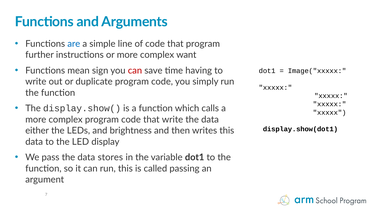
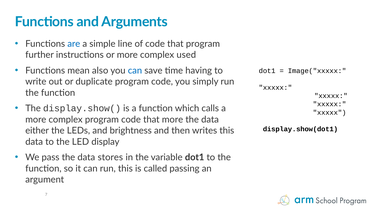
want: want -> used
sign: sign -> also
can at (135, 71) colour: red -> blue
that write: write -> more
